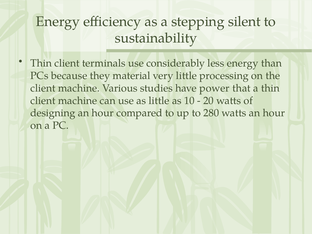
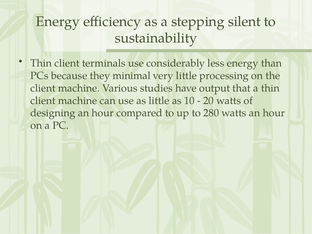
material: material -> minimal
power: power -> output
